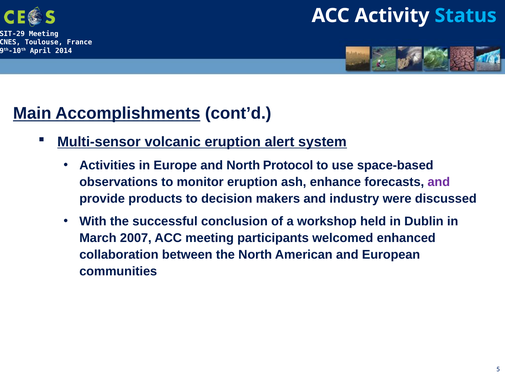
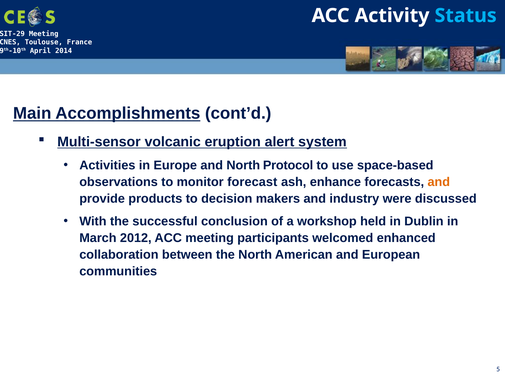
monitor eruption: eruption -> forecast
and at (439, 182) colour: purple -> orange
2007: 2007 -> 2012
